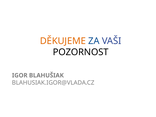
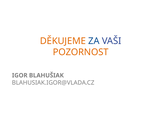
POZORNOST colour: black -> orange
